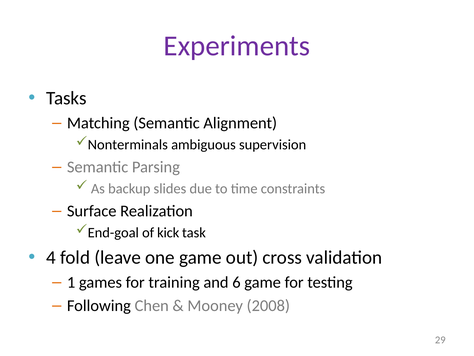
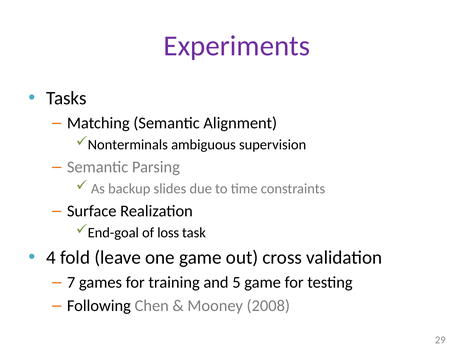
kick: kick -> loss
1: 1 -> 7
6: 6 -> 5
